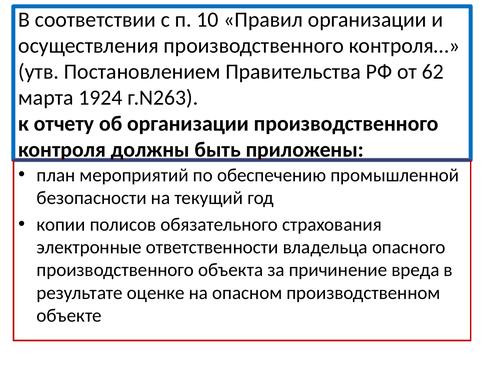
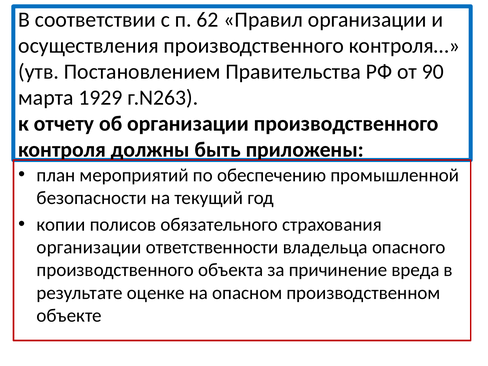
10: 10 -> 62
62: 62 -> 90
1924: 1924 -> 1929
электронные at (89, 247): электронные -> организации
